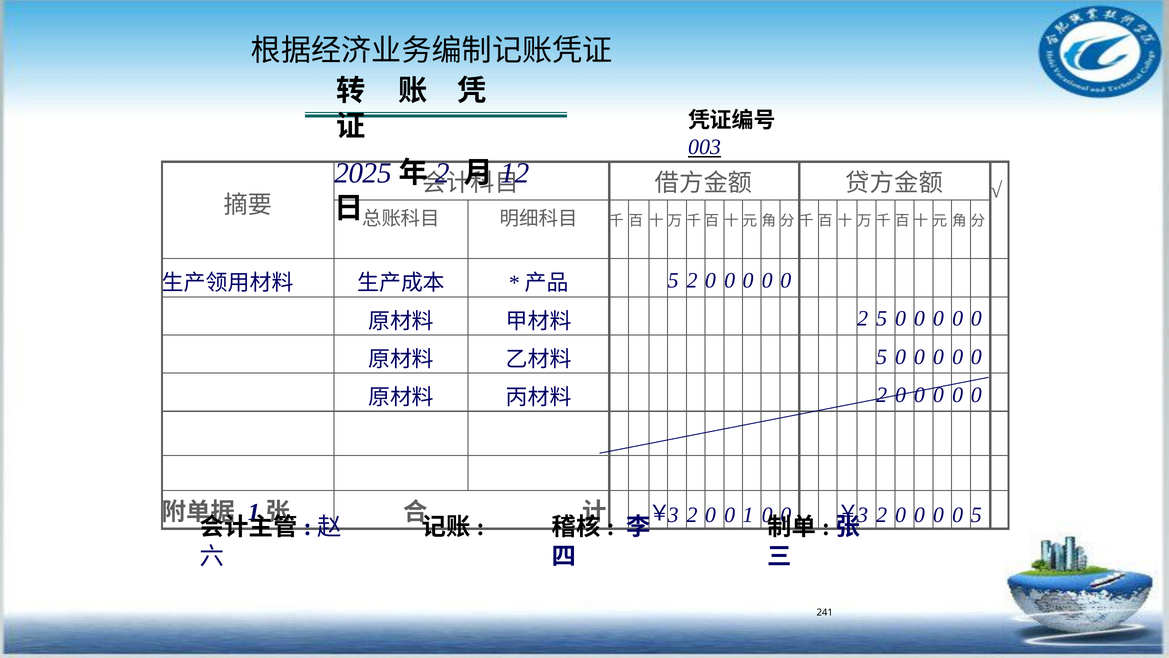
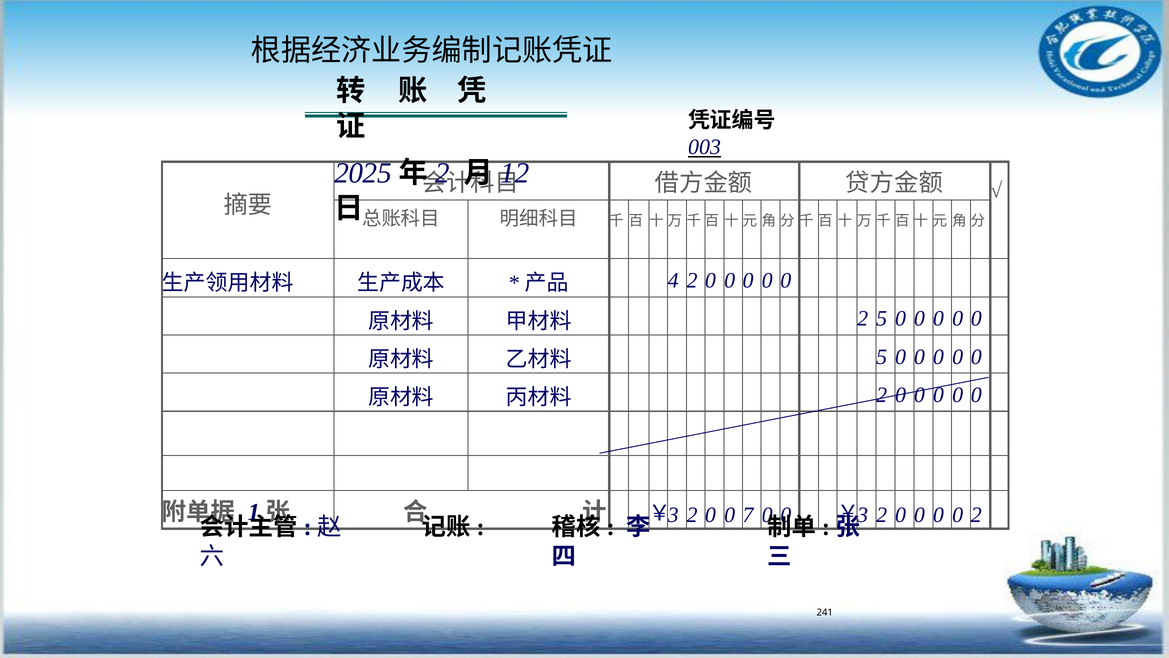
5 at (673, 280): 5 -> 4
1: 1 -> 7
0 5: 5 -> 2
